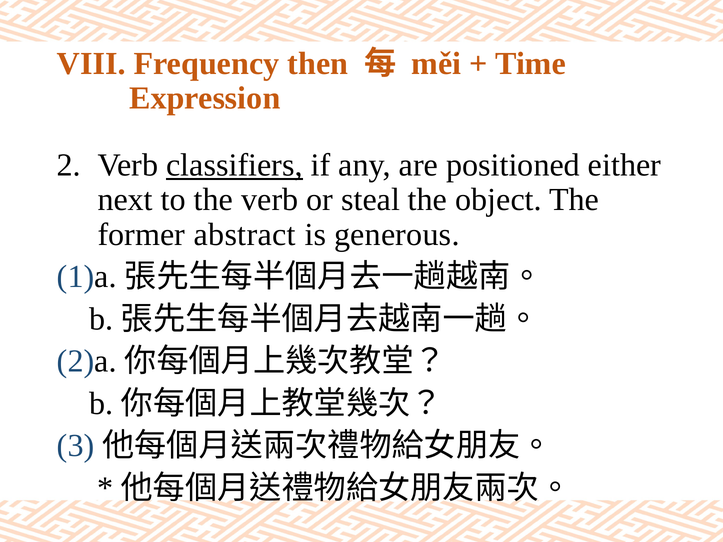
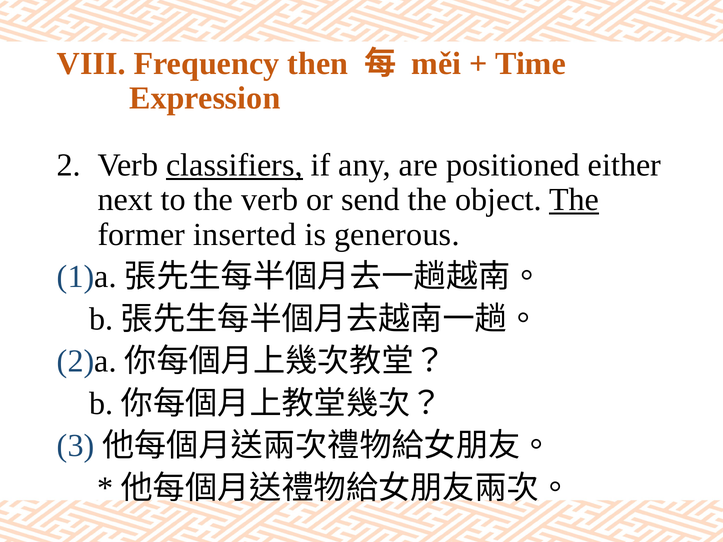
steal: steal -> send
The at (574, 200) underline: none -> present
abstract: abstract -> inserted
